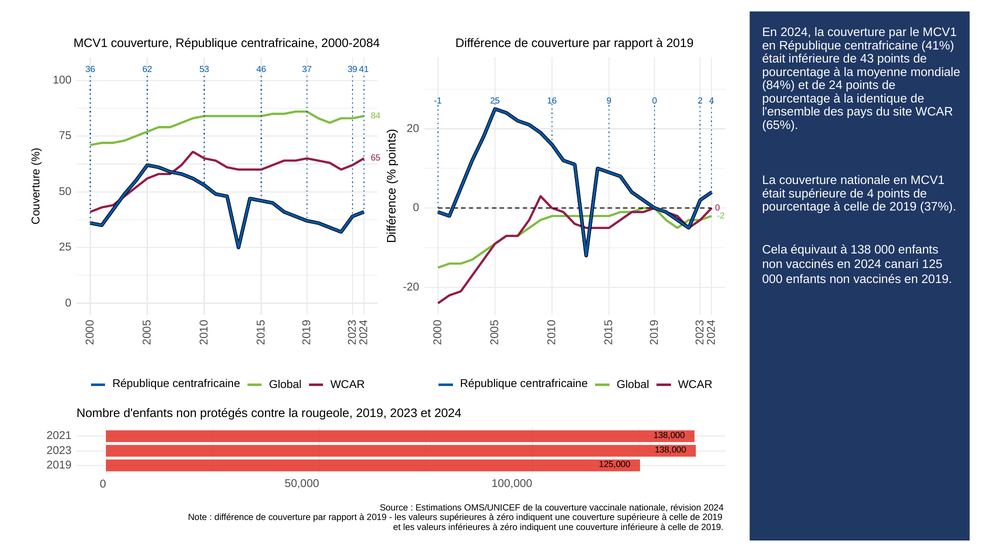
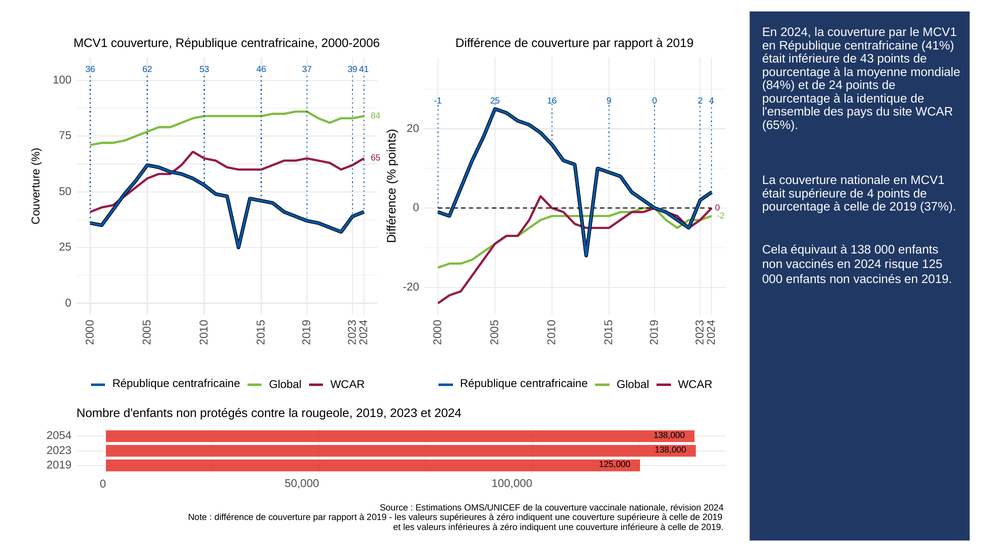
2000-2084: 2000-2084 -> 2000-2006
canari: canari -> risque
2021: 2021 -> 2054
